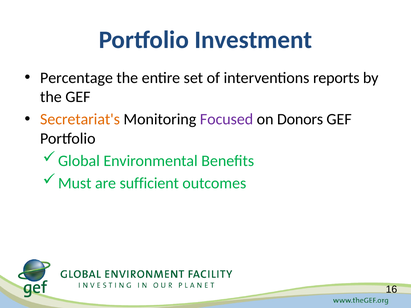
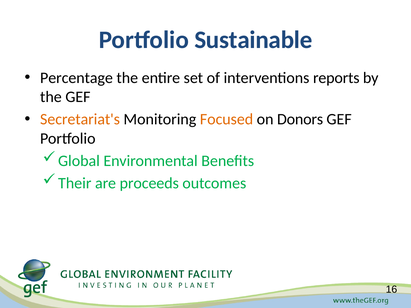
Investment: Investment -> Sustainable
Focused colour: purple -> orange
Must: Must -> Their
sufficient: sufficient -> proceeds
